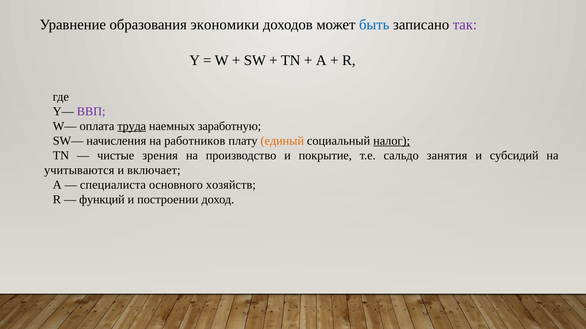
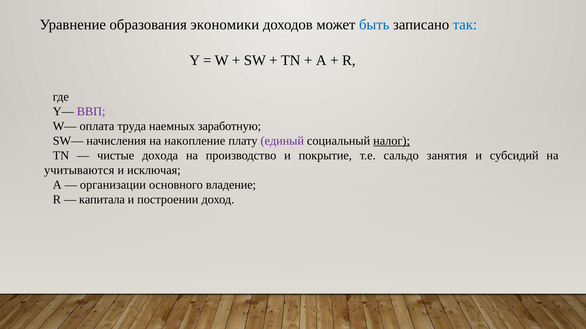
так colour: purple -> blue
труда underline: present -> none
работников: работников -> накопление
единый colour: orange -> purple
зрения: зрения -> дохода
включает: включает -> исключая
специалиста: специалиста -> организации
хозяйств: хозяйств -> владение
функций: функций -> капитала
